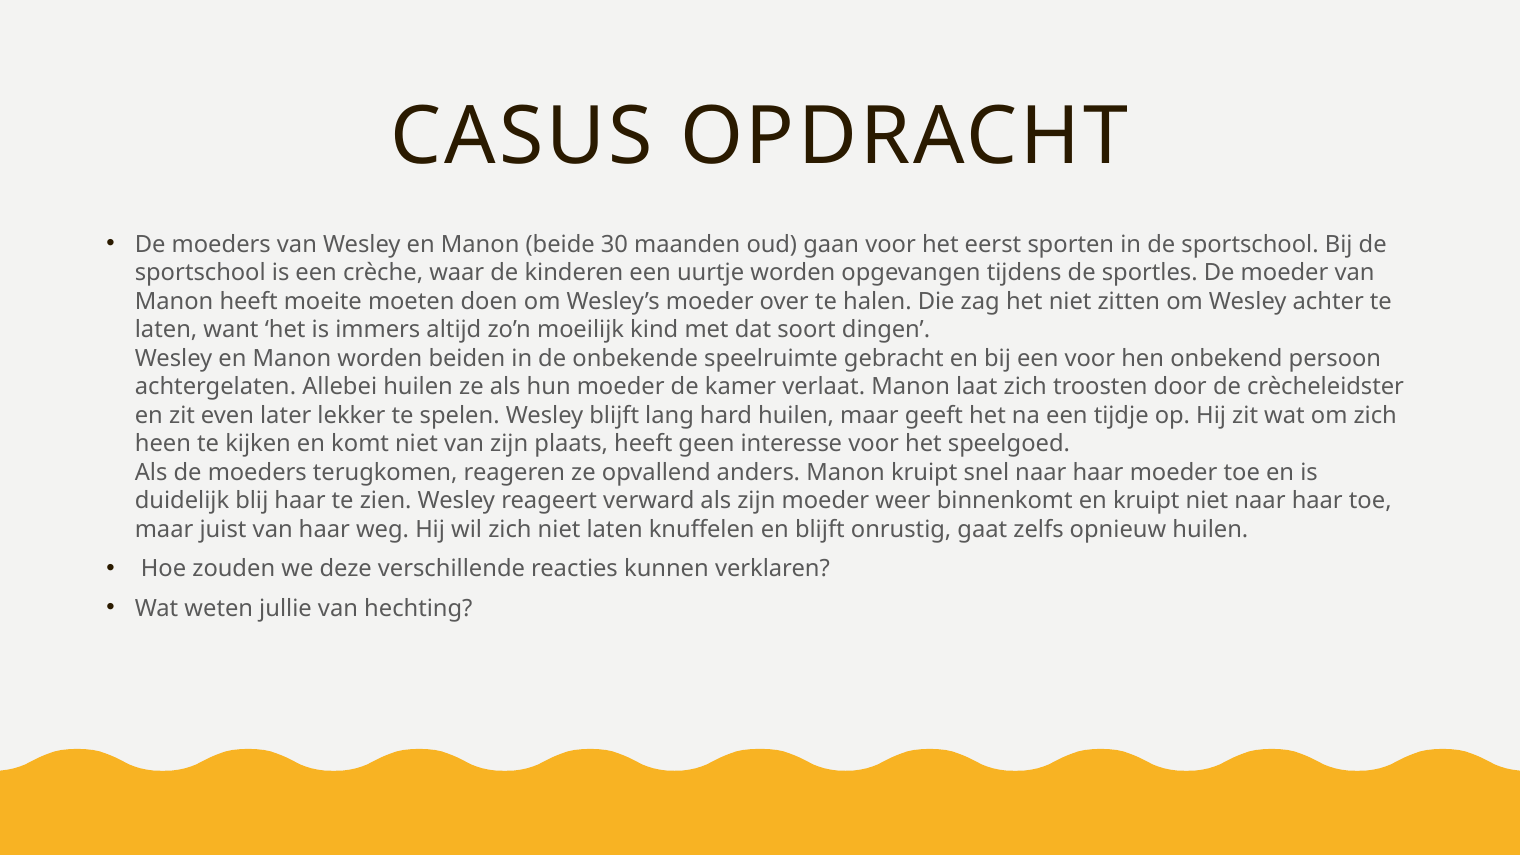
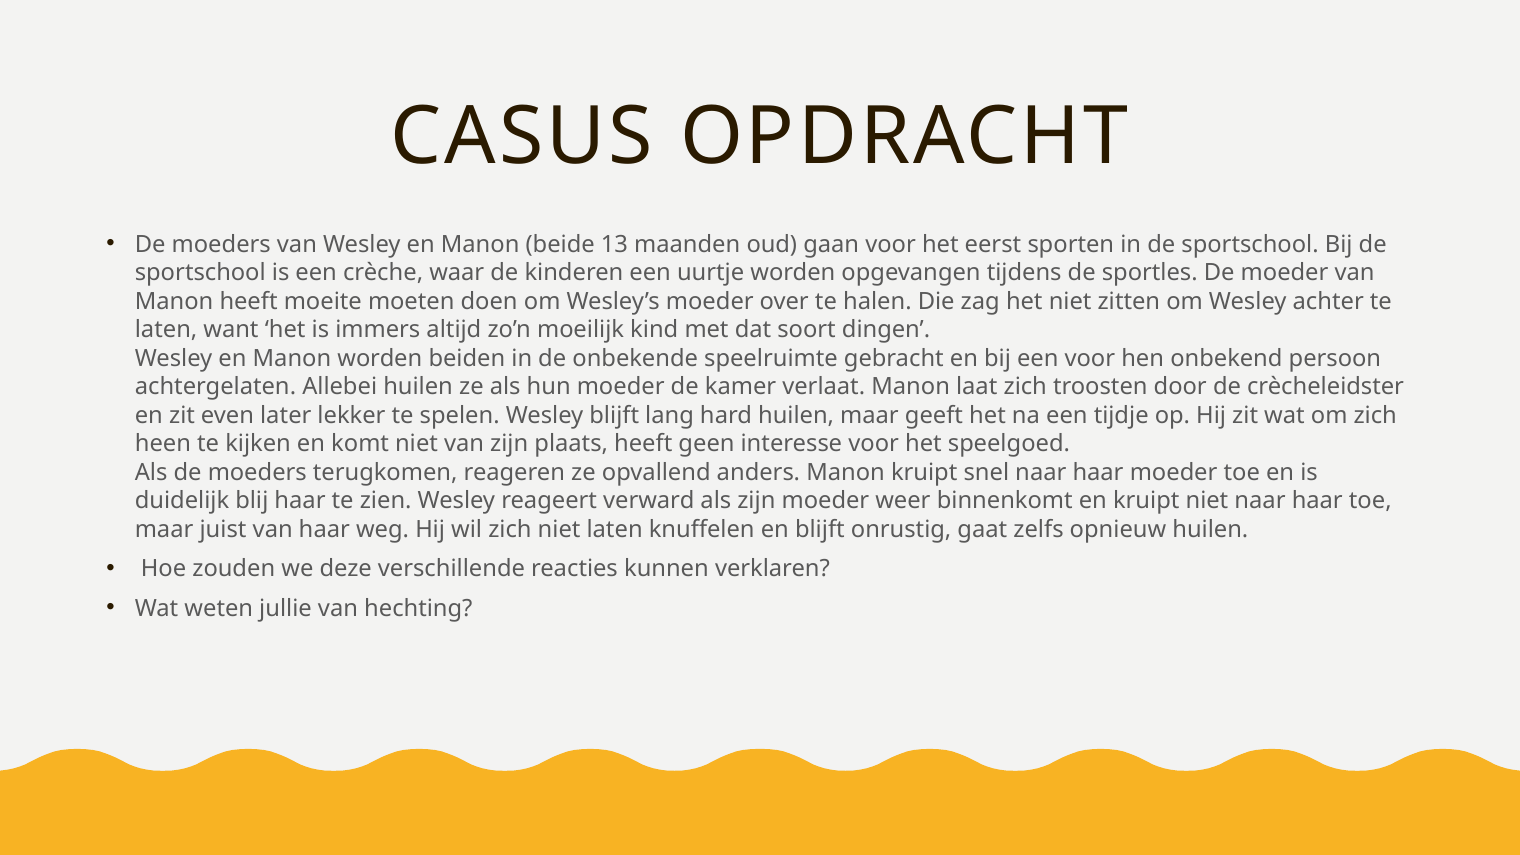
30: 30 -> 13
